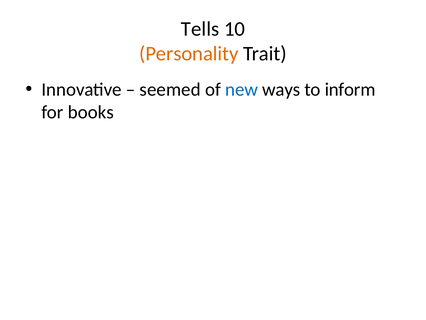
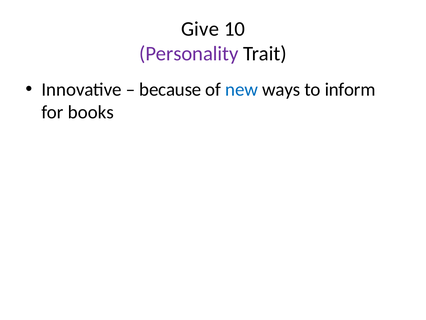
Tells: Tells -> Give
Personality colour: orange -> purple
seemed: seemed -> because
